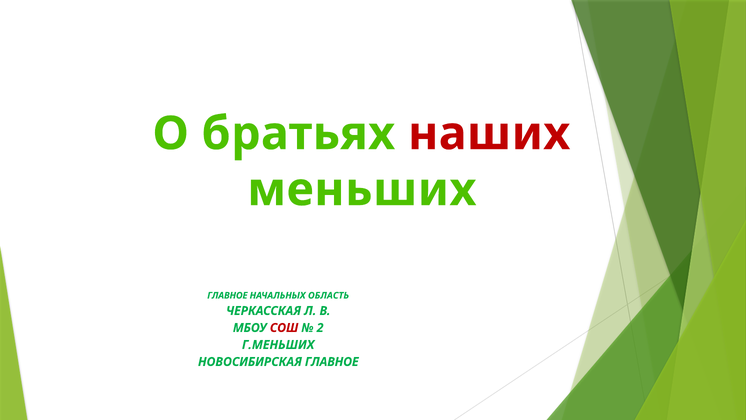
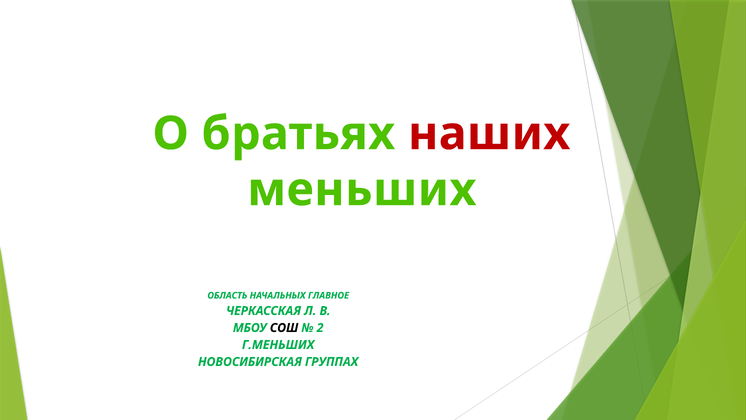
ГЛАВНОЕ at (227, 295): ГЛАВНОЕ -> ОБЛАСТЬ
ОБЛАСТЬ: ОБЛАСТЬ -> ГЛАВНОЕ
СОШ colour: red -> black
НОВОСИБИРСКАЯ ГЛАВНОЕ: ГЛАВНОЕ -> ГРУППАХ
